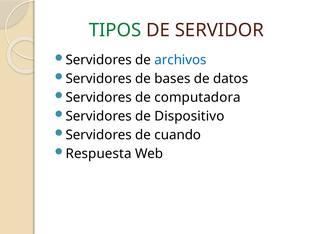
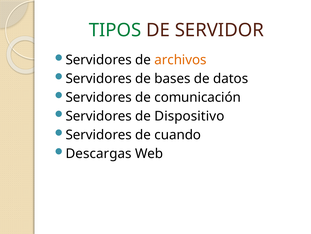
archivos colour: blue -> orange
computadora: computadora -> comunicación
Respuesta: Respuesta -> Descargas
